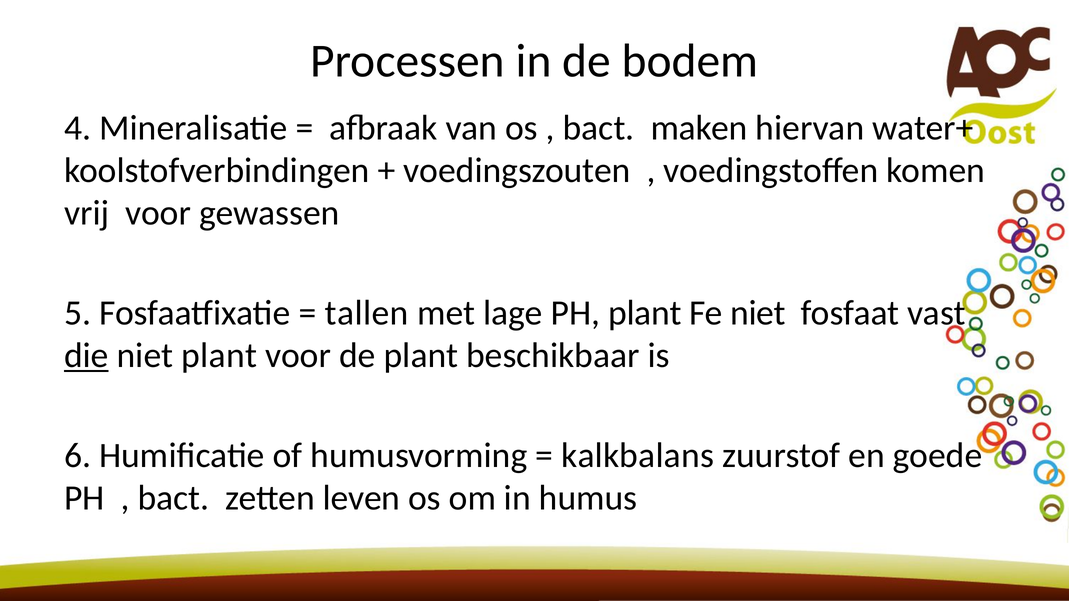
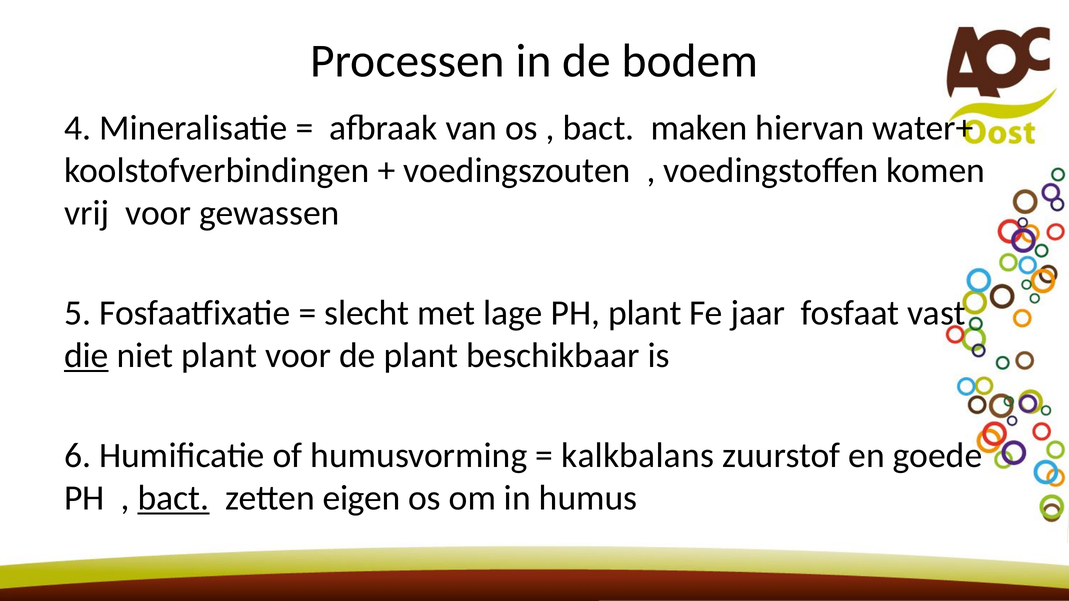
tallen: tallen -> slecht
Fe niet: niet -> jaar
bact at (173, 498) underline: none -> present
leven: leven -> eigen
